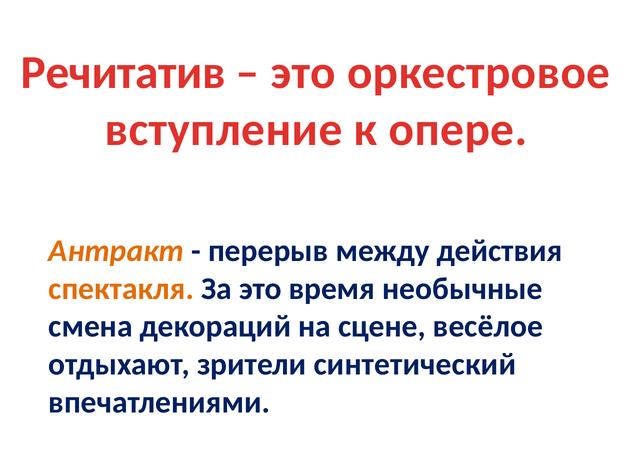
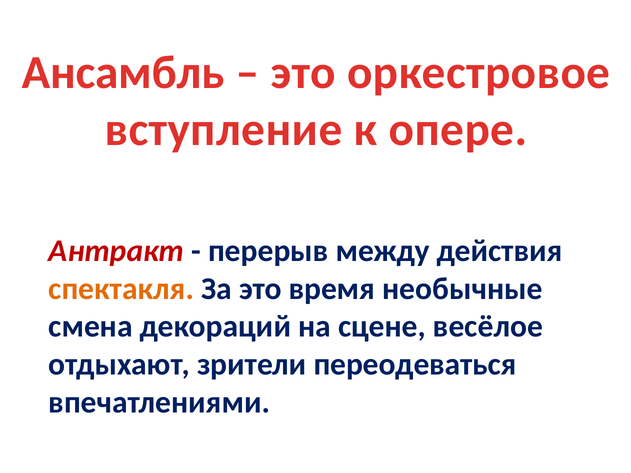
Речитатив: Речитатив -> Ансамбль
Антракт colour: orange -> red
синтетический: синтетический -> переодеваться
